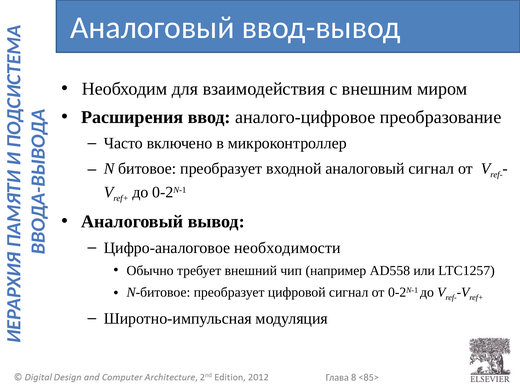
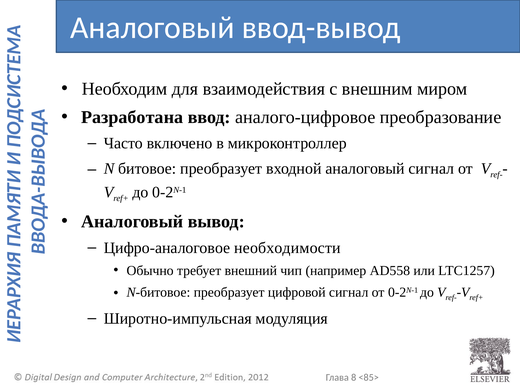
Расширения: Расширения -> Разработана
